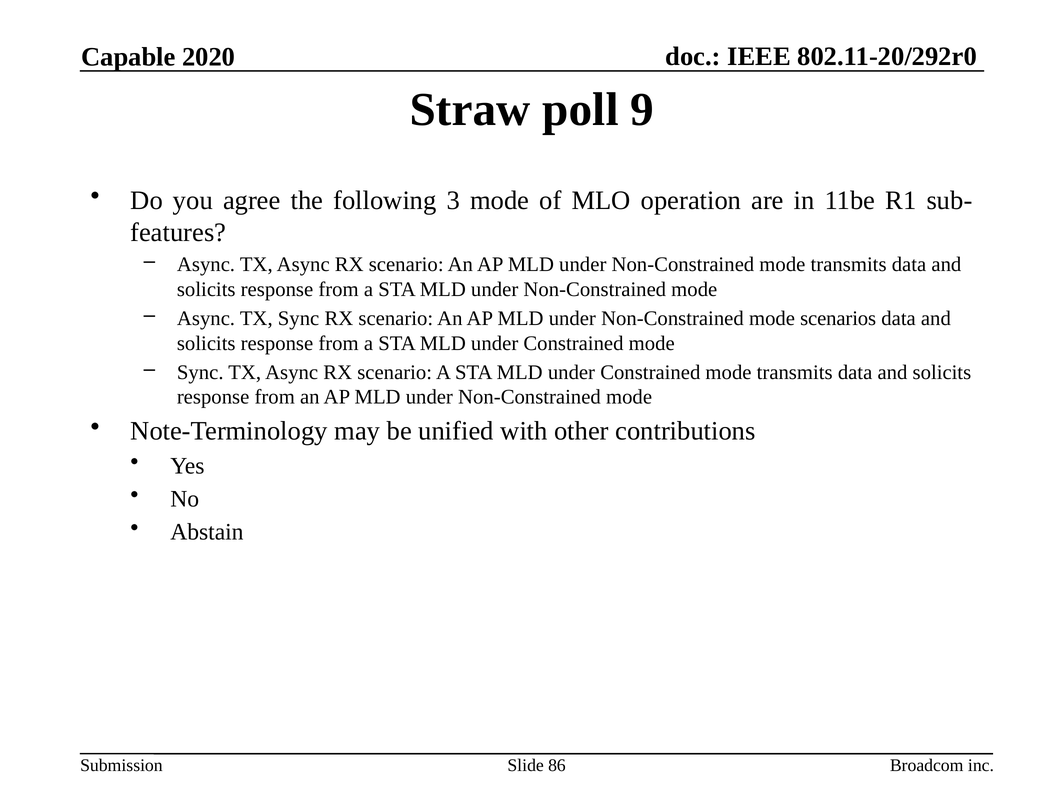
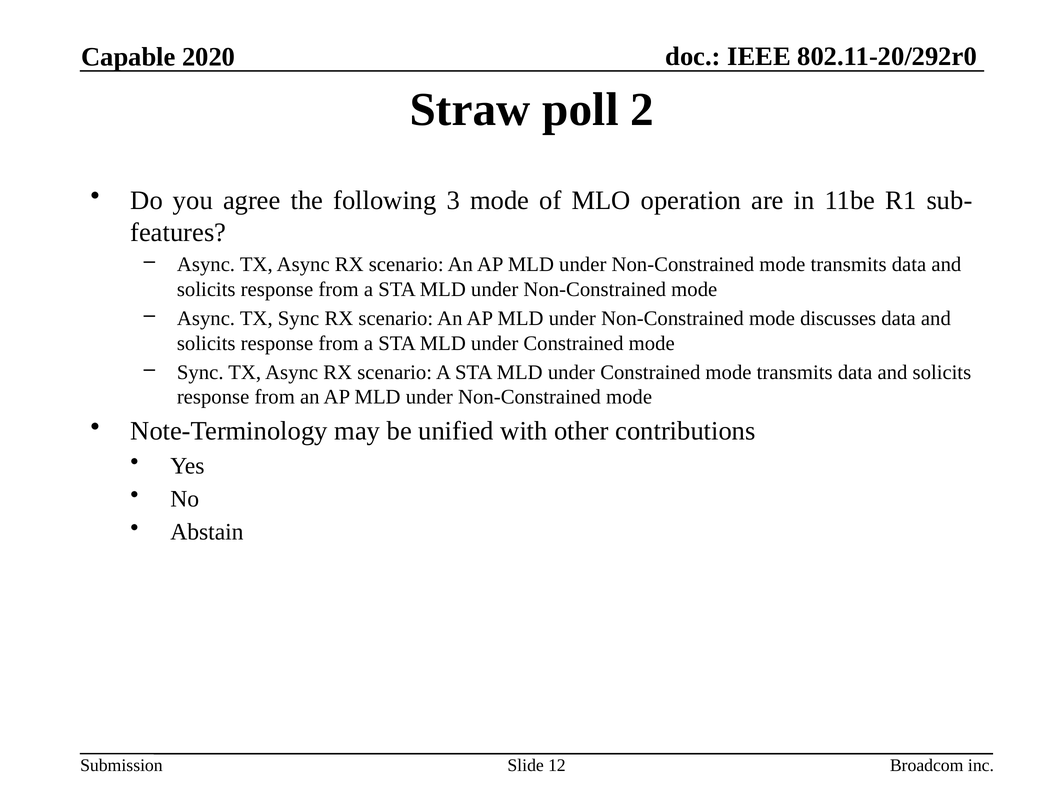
9: 9 -> 2
scenarios: scenarios -> discusses
86: 86 -> 12
